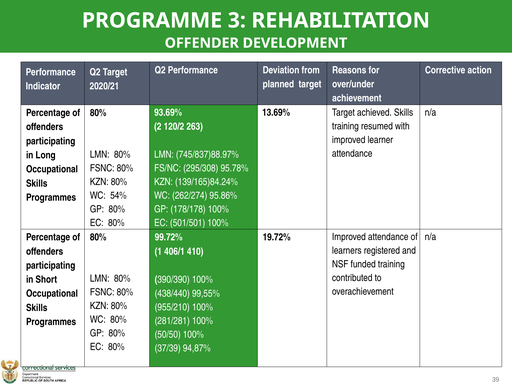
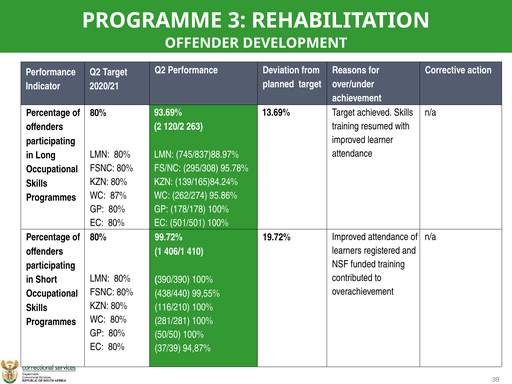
54%: 54% -> 87%
955/210: 955/210 -> 116/210
